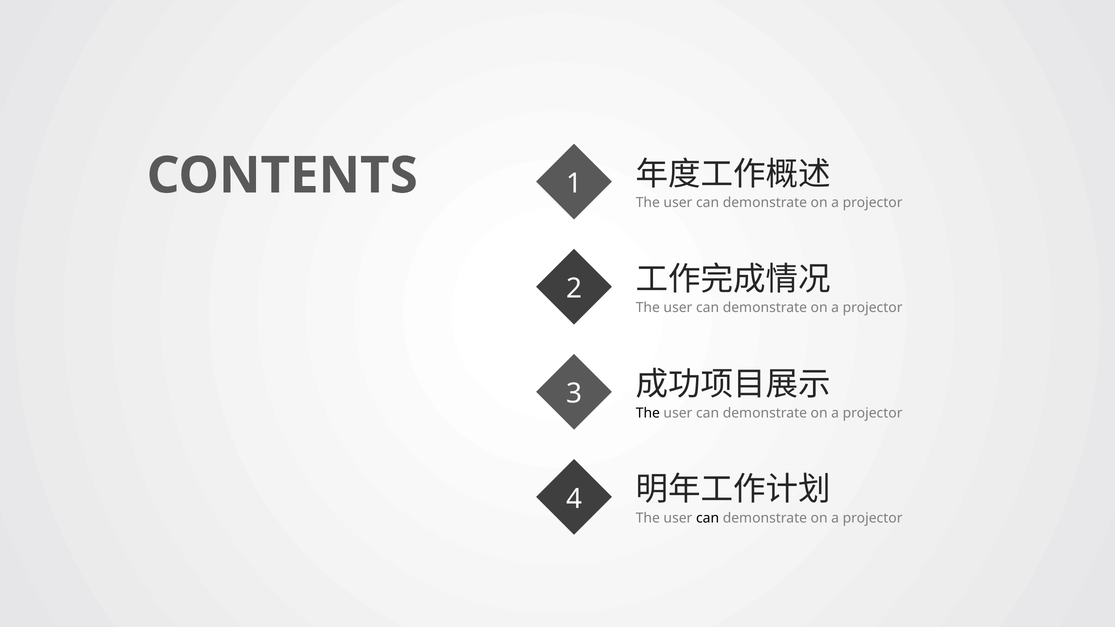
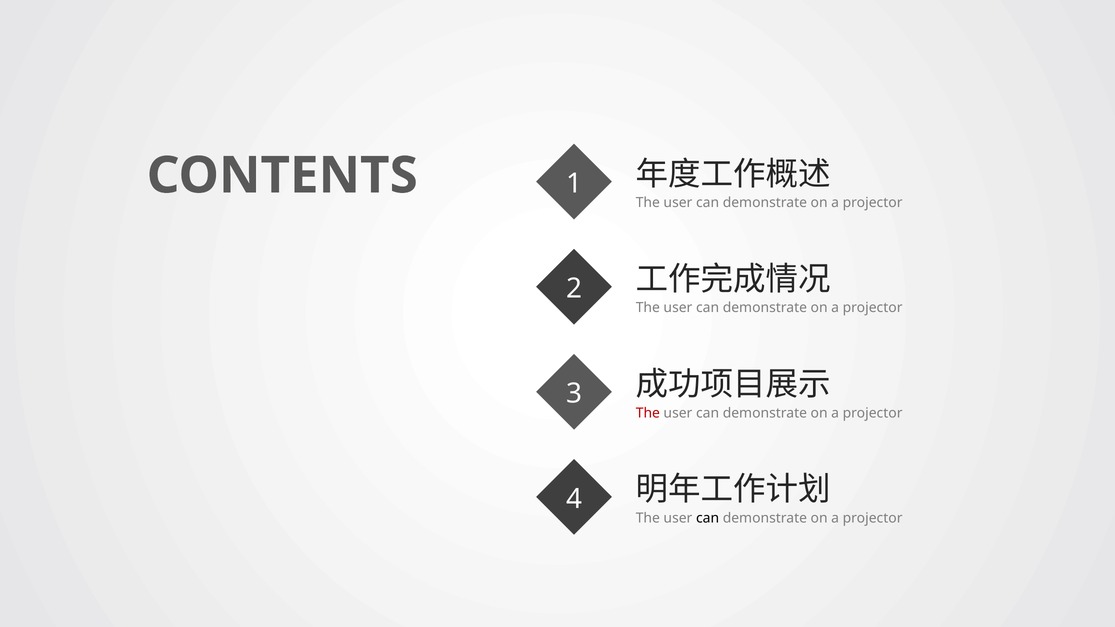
The at (648, 413) colour: black -> red
